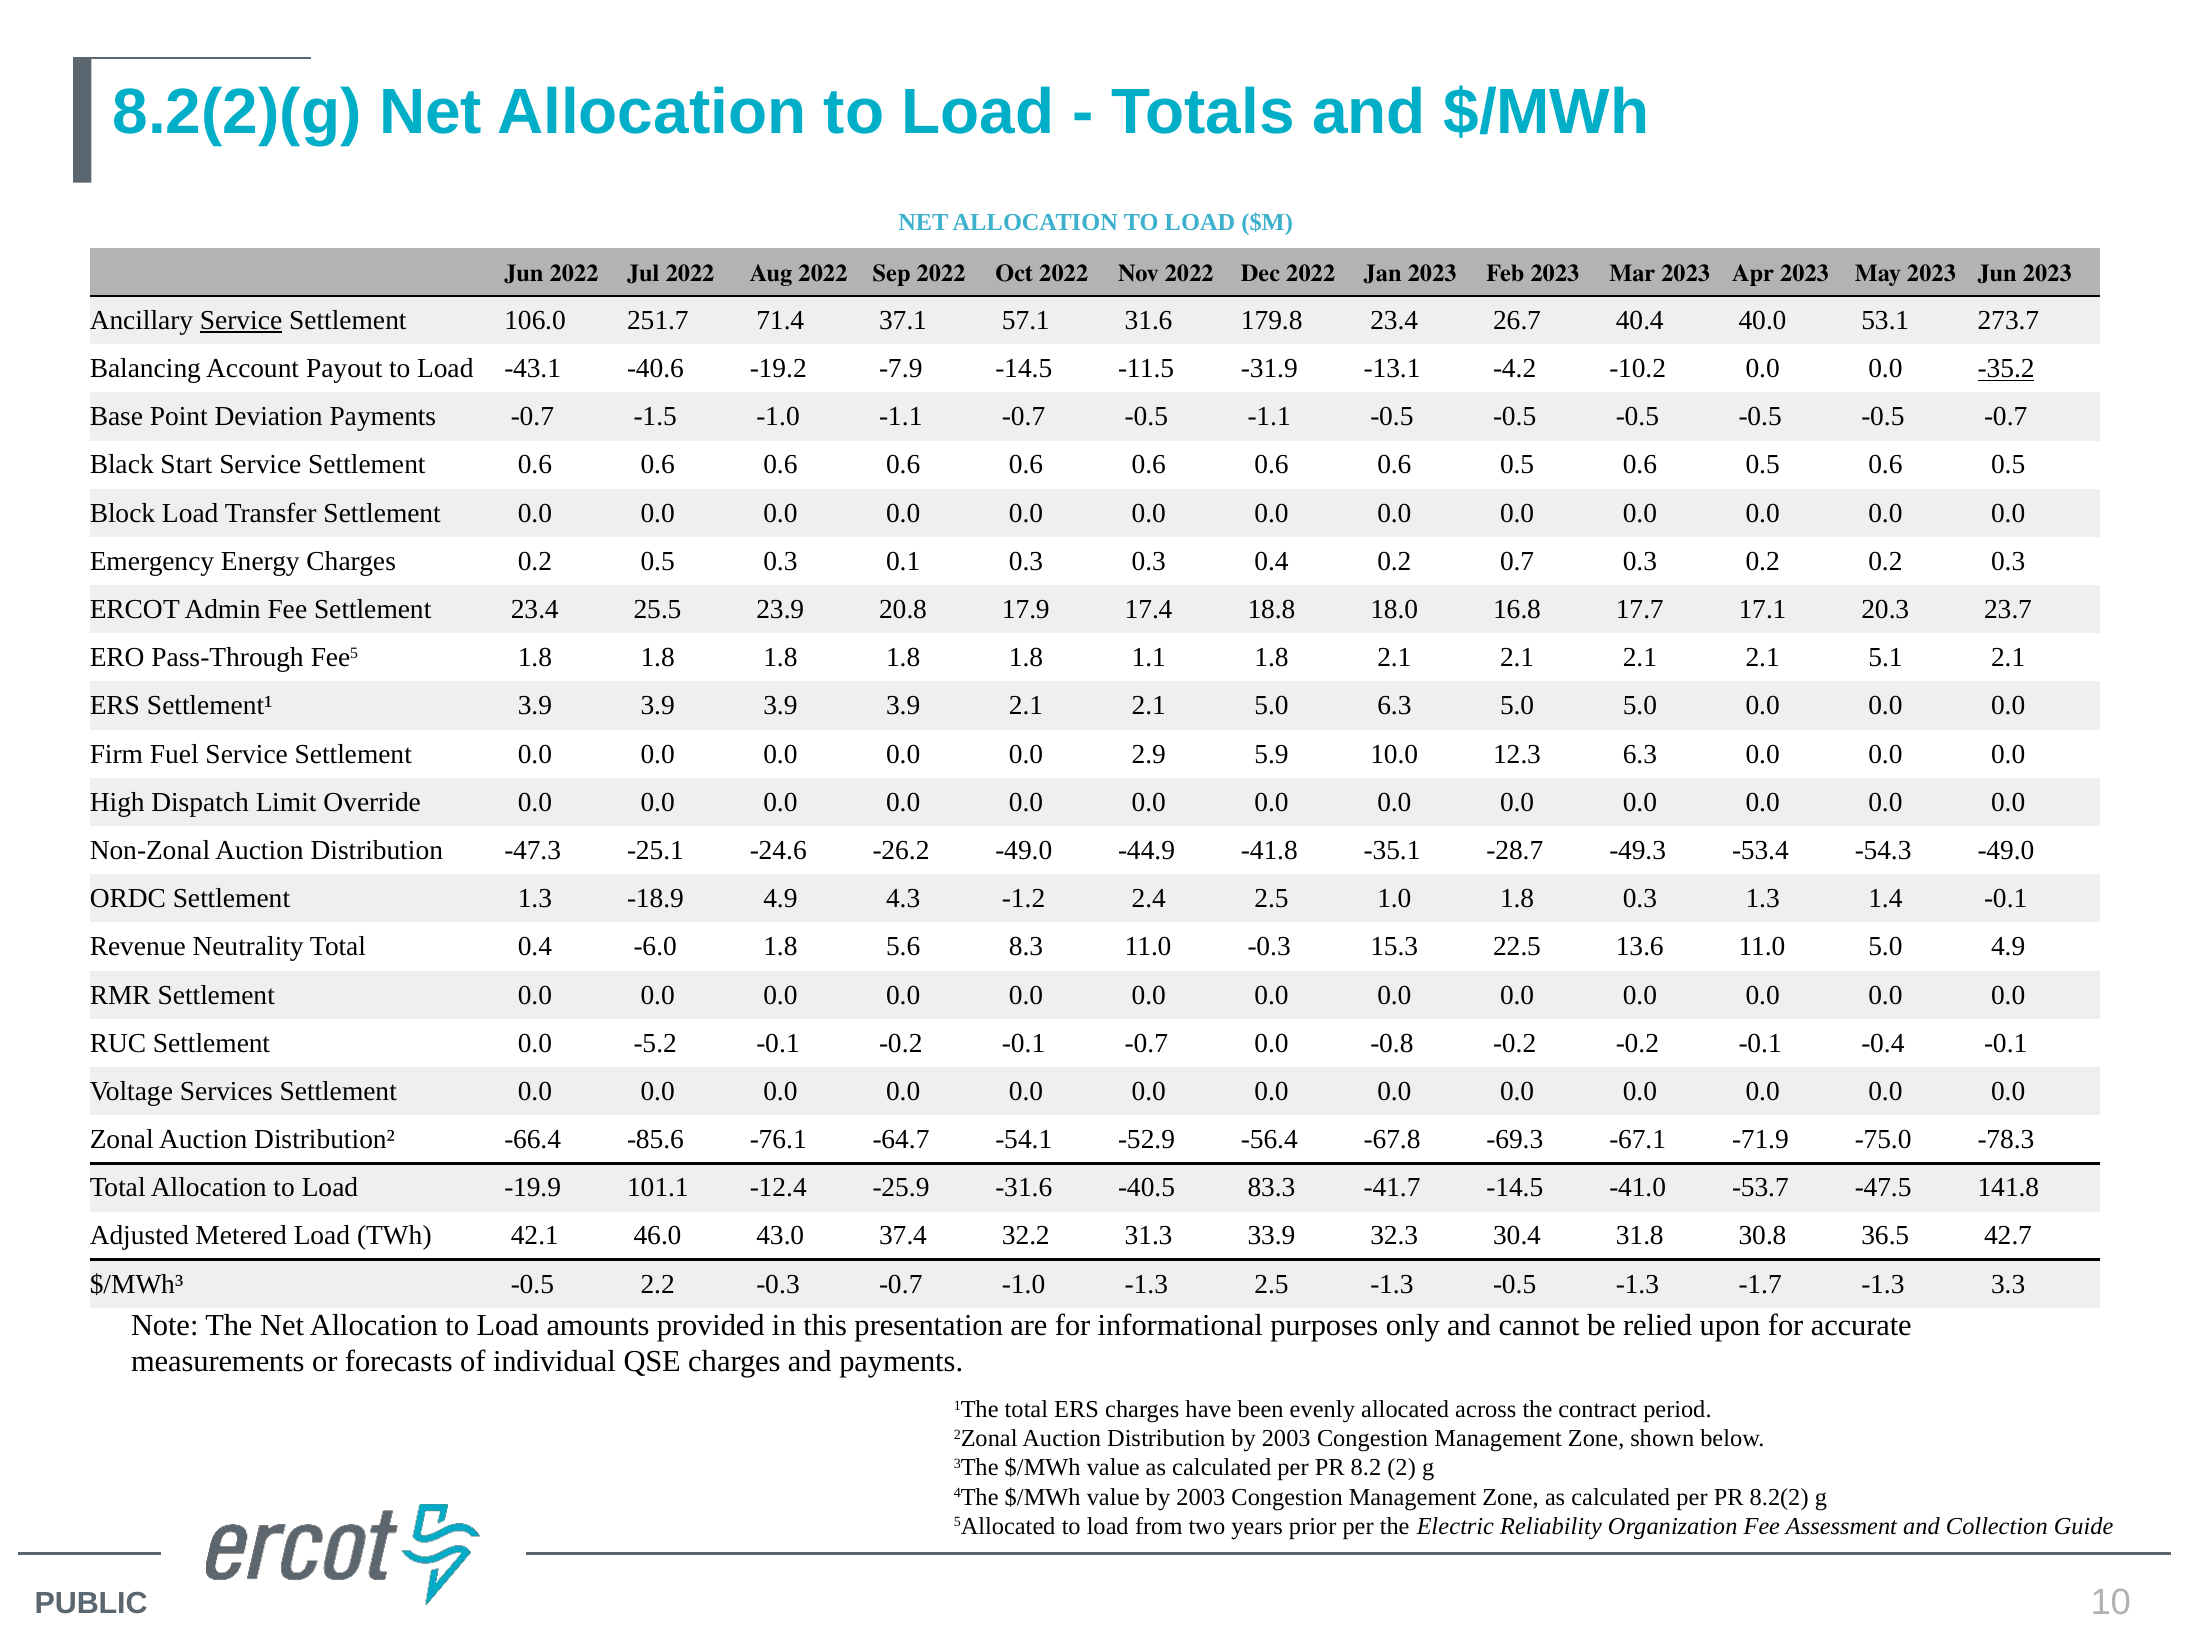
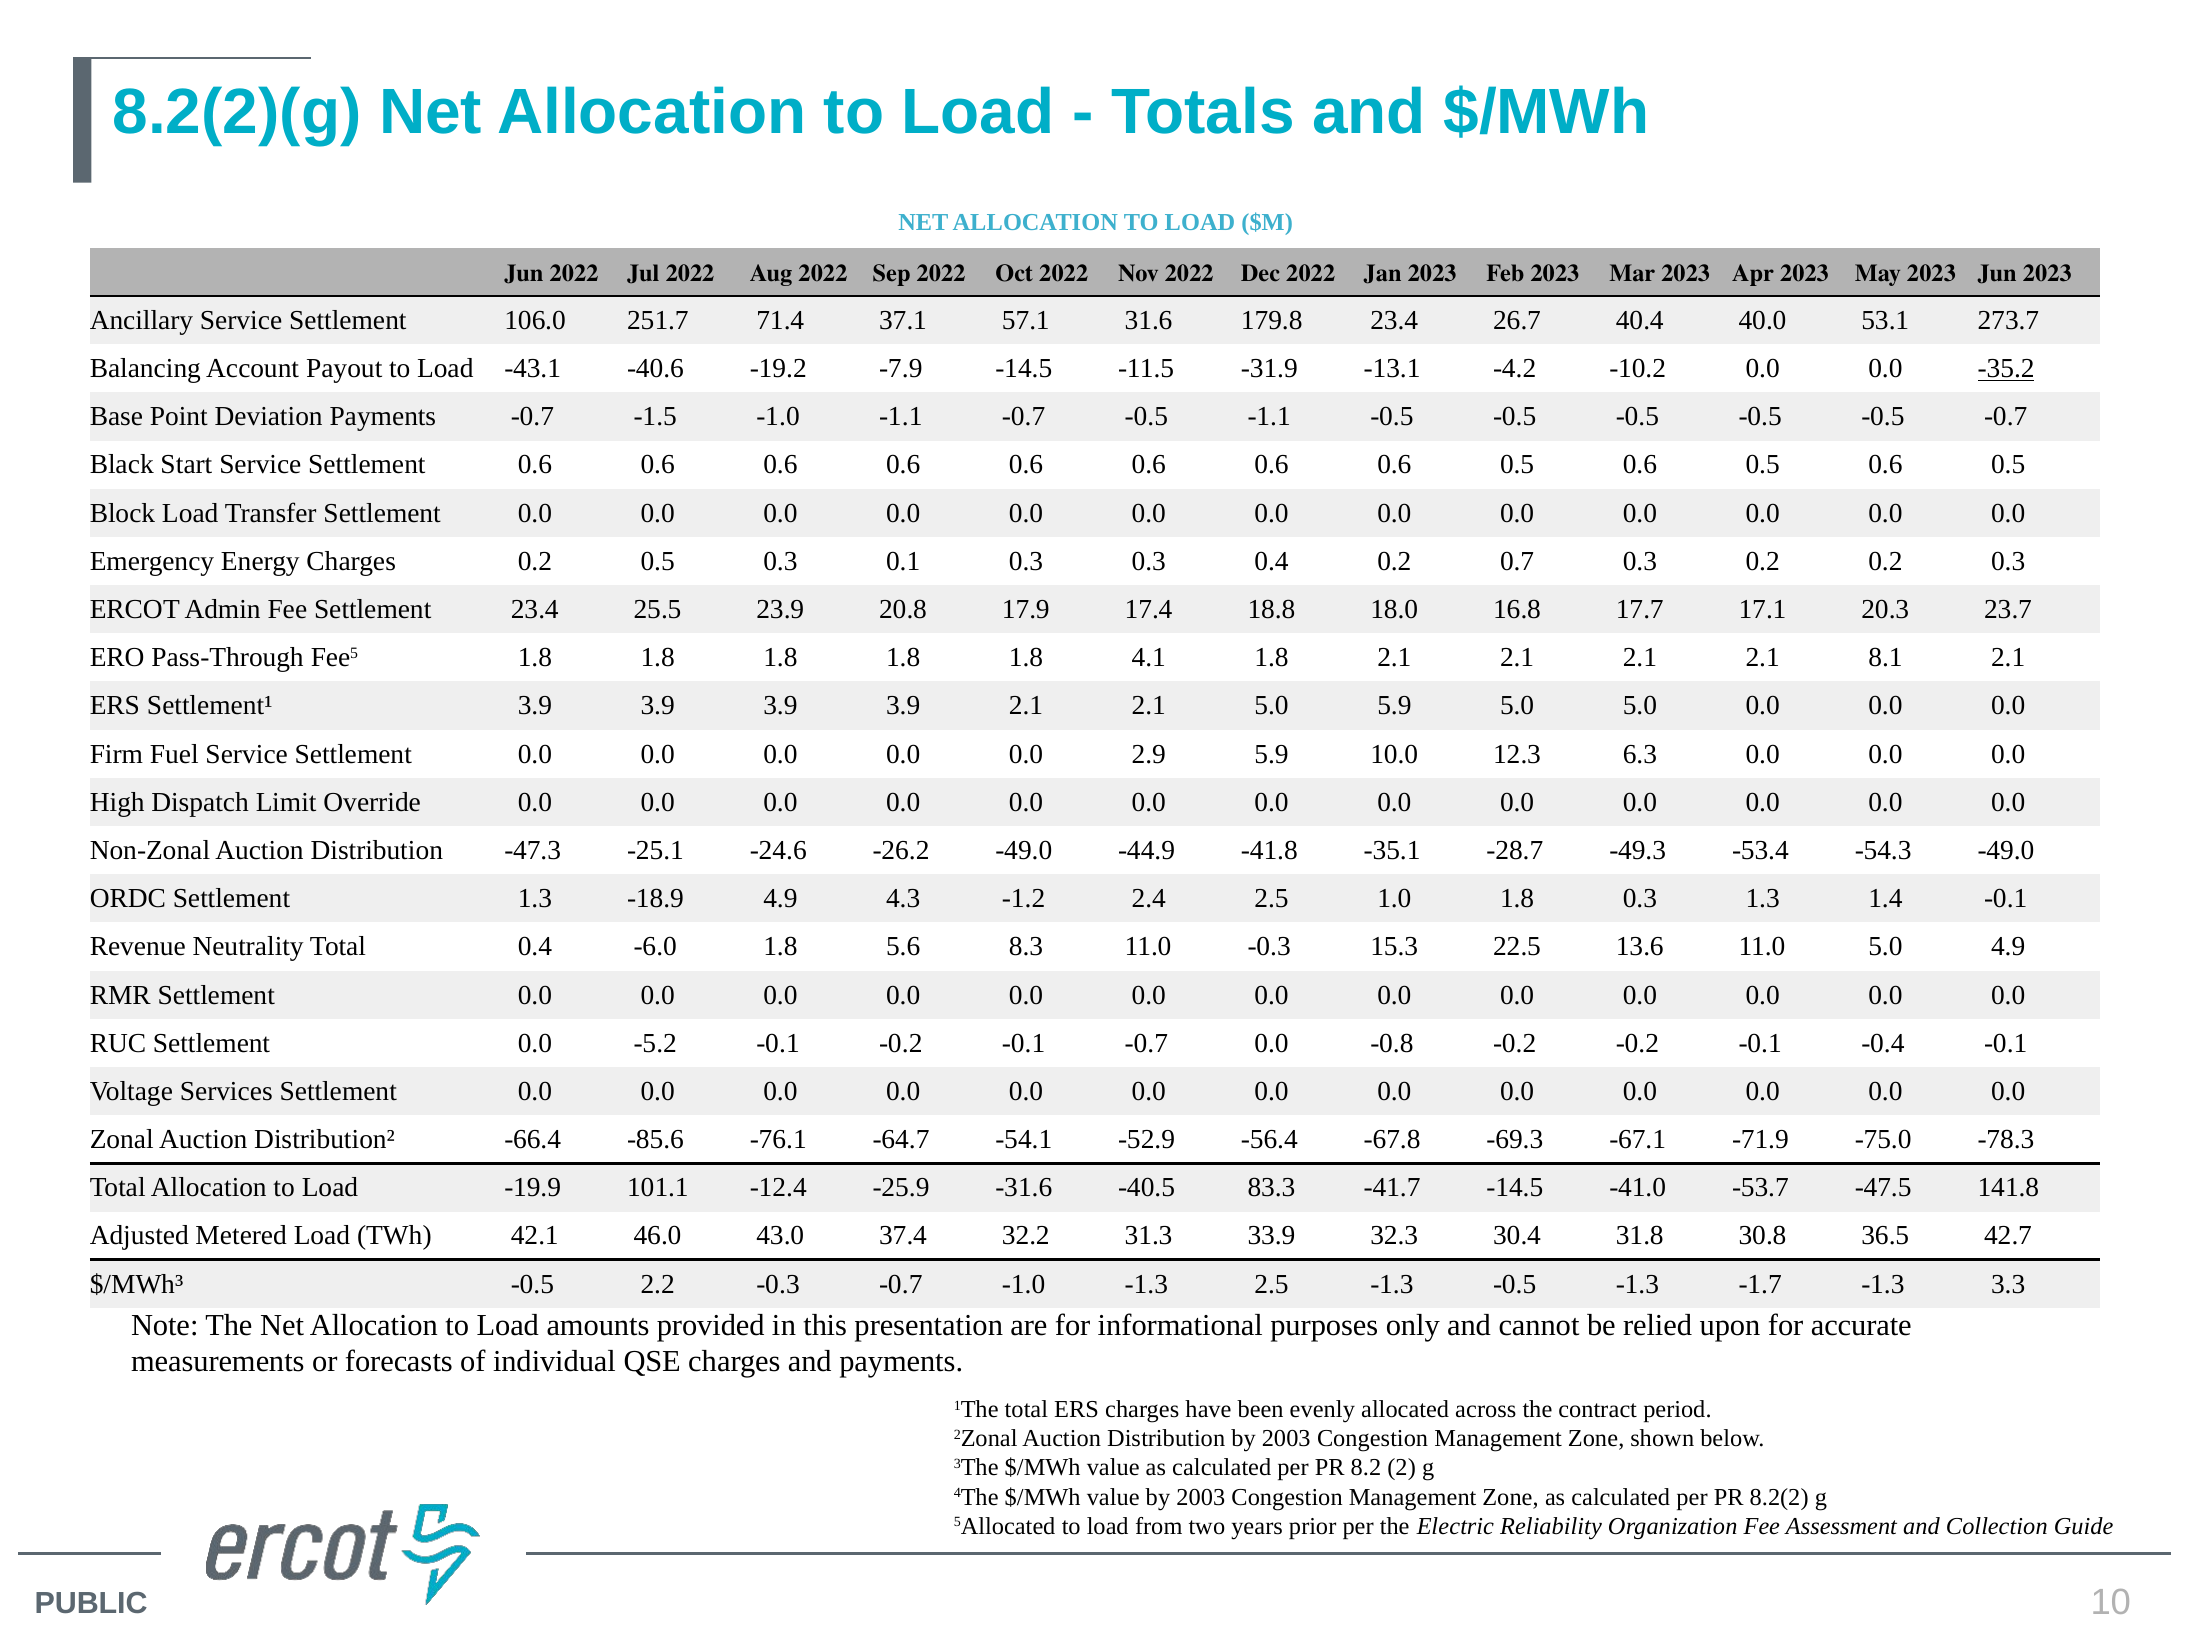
Service at (241, 320) underline: present -> none
1.1: 1.1 -> 4.1
5.1: 5.1 -> 8.1
5.0 6.3: 6.3 -> 5.9
